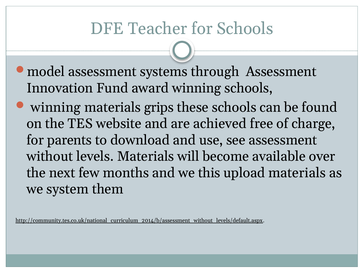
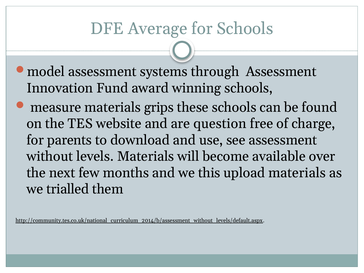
Teacher: Teacher -> Average
winning at (56, 107): winning -> measure
achieved: achieved -> question
system: system -> trialled
